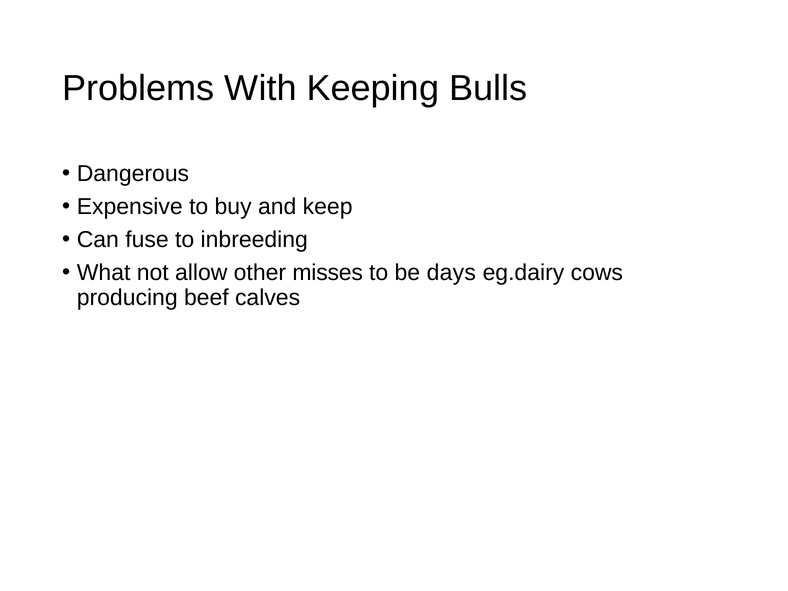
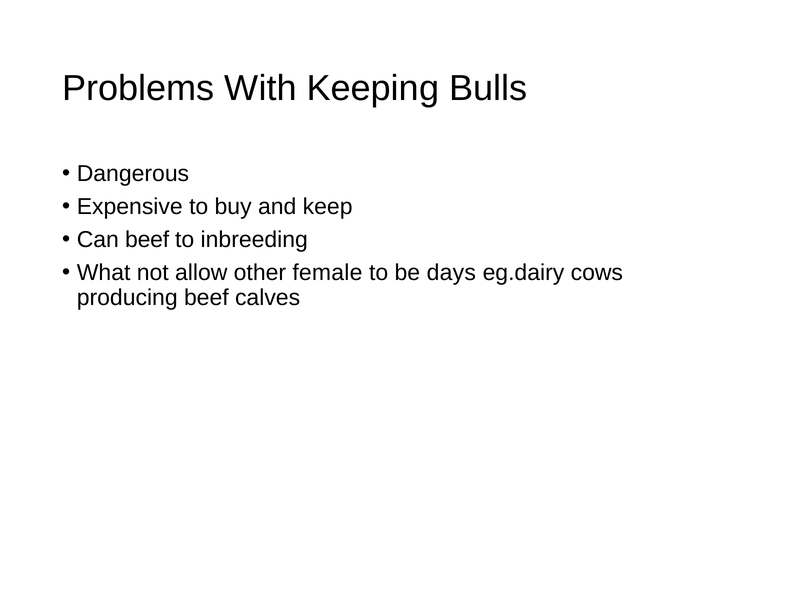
Can fuse: fuse -> beef
misses: misses -> female
